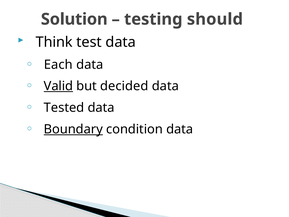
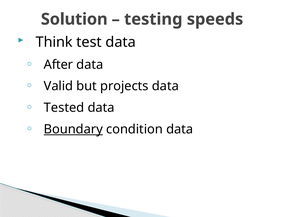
should: should -> speeds
Each: Each -> After
Valid underline: present -> none
decided: decided -> projects
